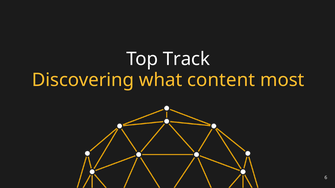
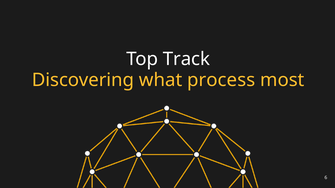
content: content -> process
